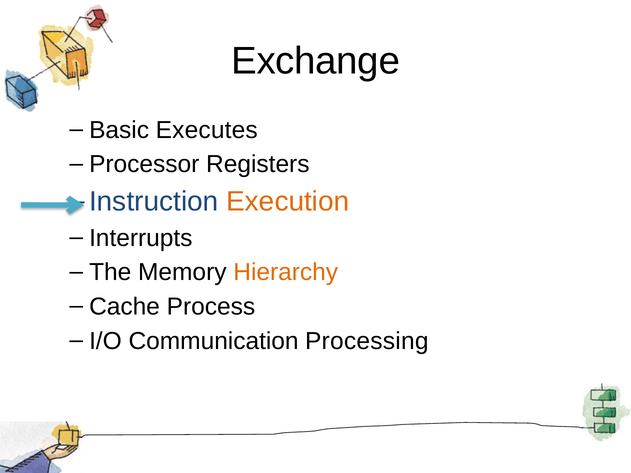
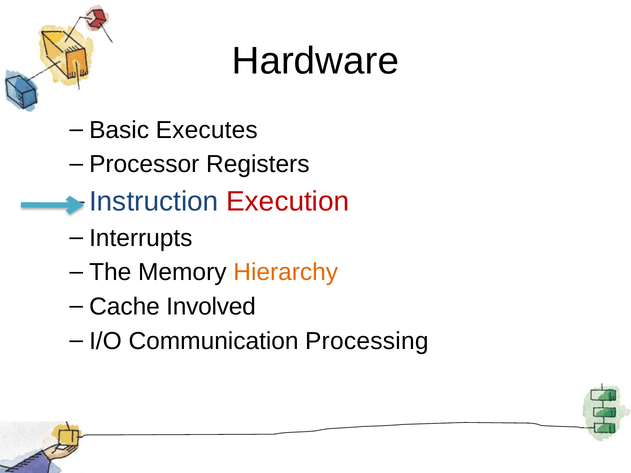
Exchange: Exchange -> Hardware
Execution colour: orange -> red
Process: Process -> Involved
